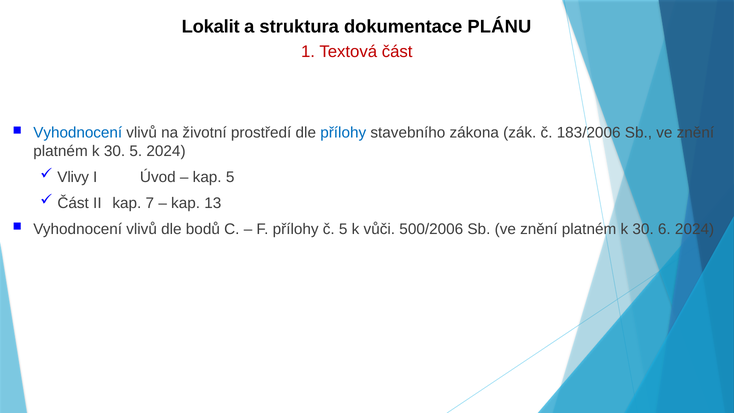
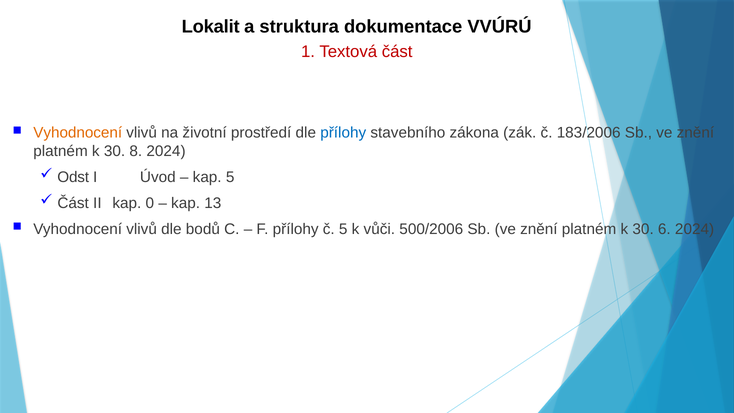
PLÁNU: PLÁNU -> VVÚRÚ
Vyhodnocení at (78, 133) colour: blue -> orange
30 5: 5 -> 8
Vlivy: Vlivy -> Odst
7: 7 -> 0
